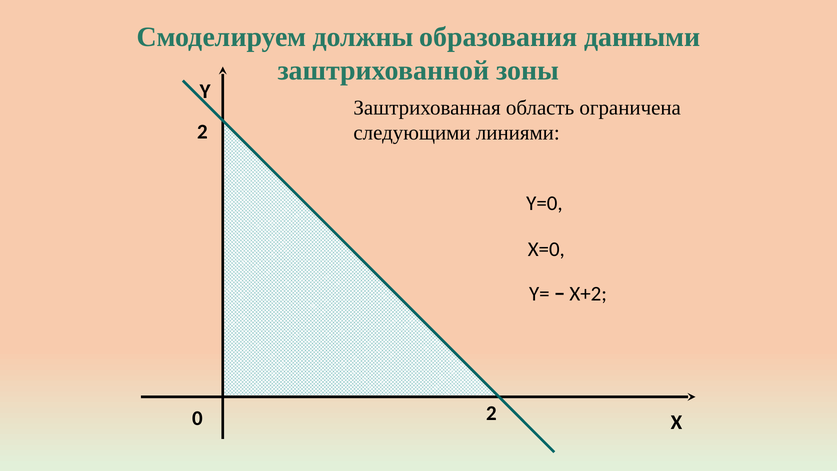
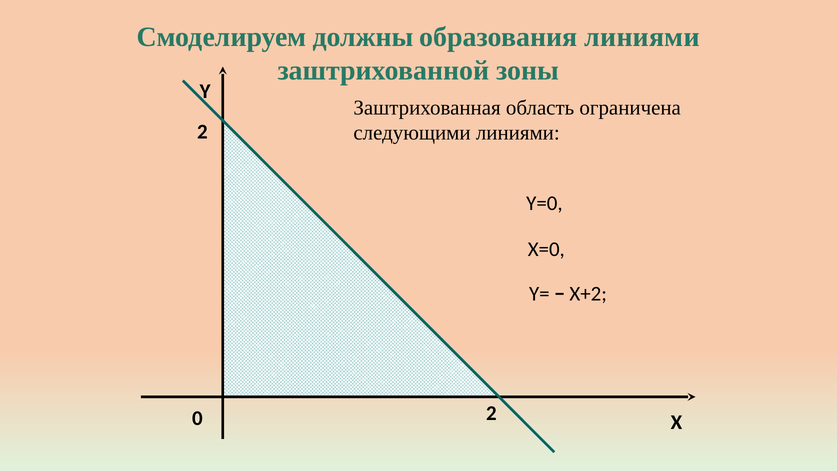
образования данными: данными -> линиями
